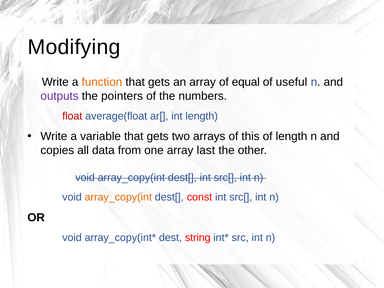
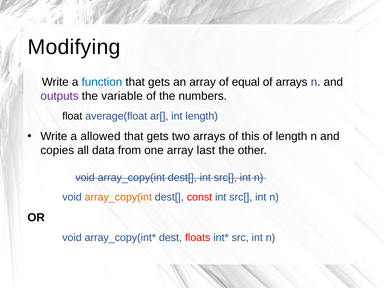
function colour: orange -> blue
of useful: useful -> arrays
pointers: pointers -> variable
float colour: red -> black
variable: variable -> allowed
string: string -> floats
